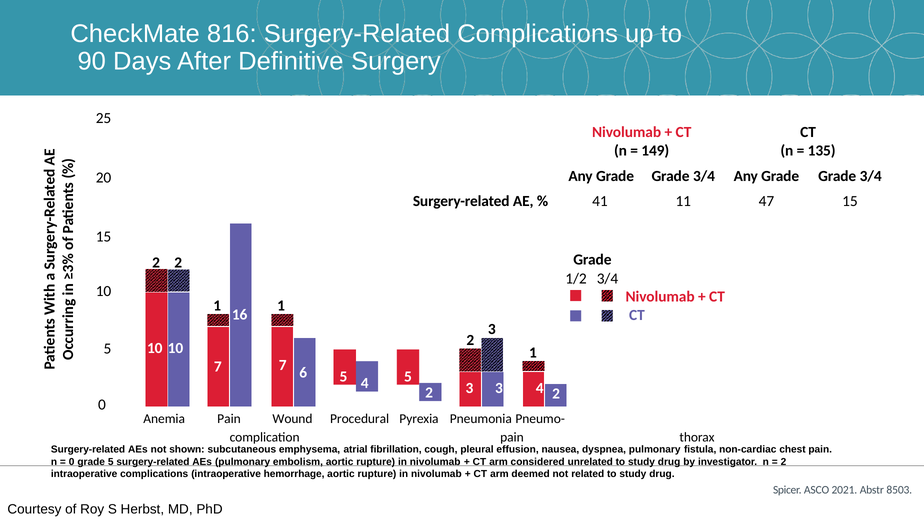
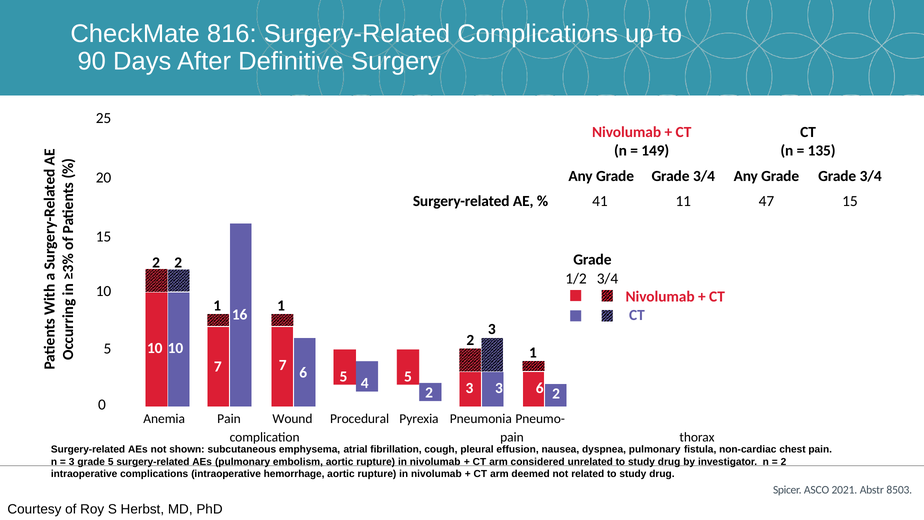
3 4: 4 -> 6
0 at (72, 461): 0 -> 3
